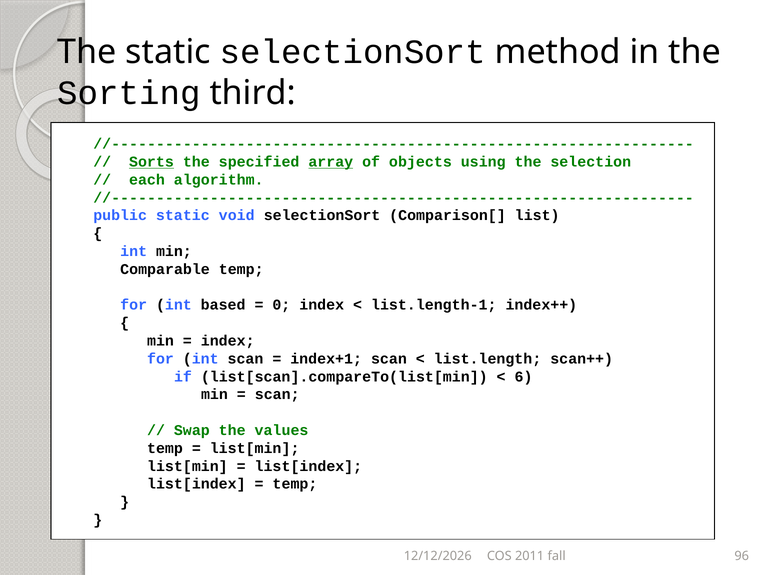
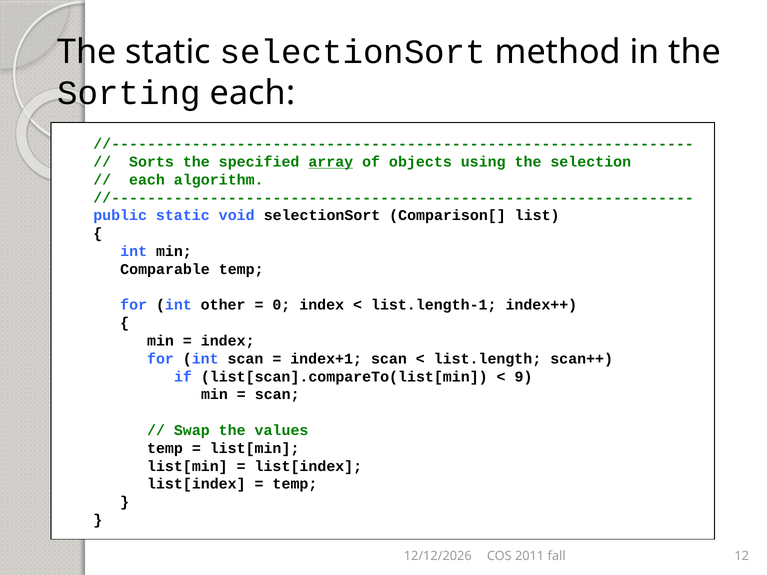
Sorting third: third -> each
Sorts underline: present -> none
based: based -> other
6: 6 -> 9
96: 96 -> 12
